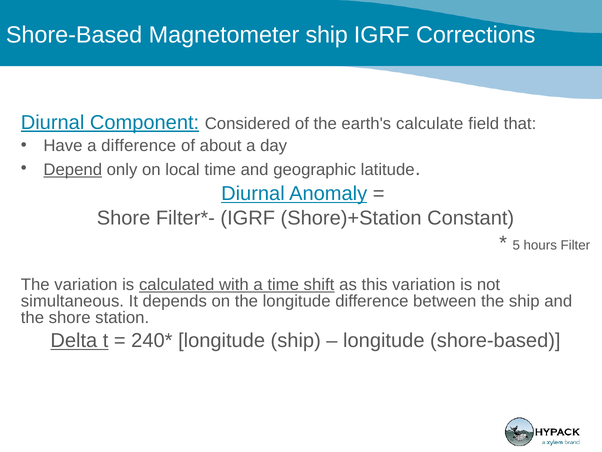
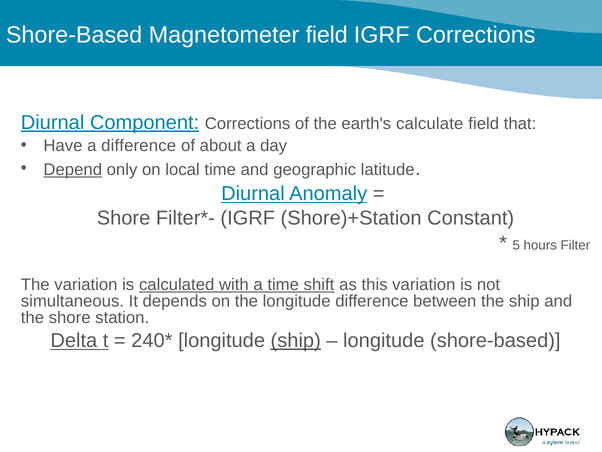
Magnetometer ship: ship -> field
Component Considered: Considered -> Corrections
ship at (296, 340) underline: none -> present
